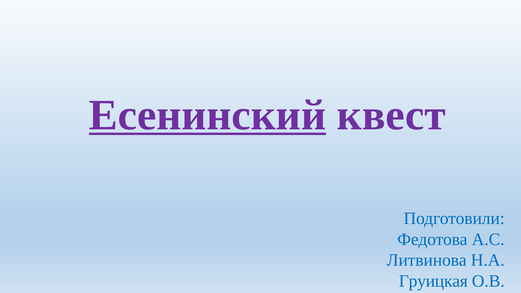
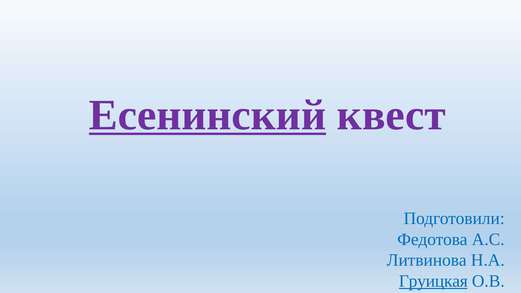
Груицкая underline: none -> present
